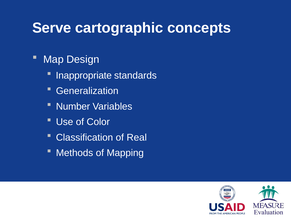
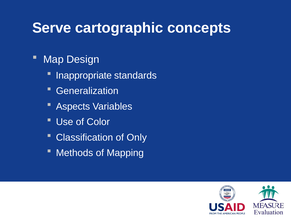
Number: Number -> Aspects
Real: Real -> Only
